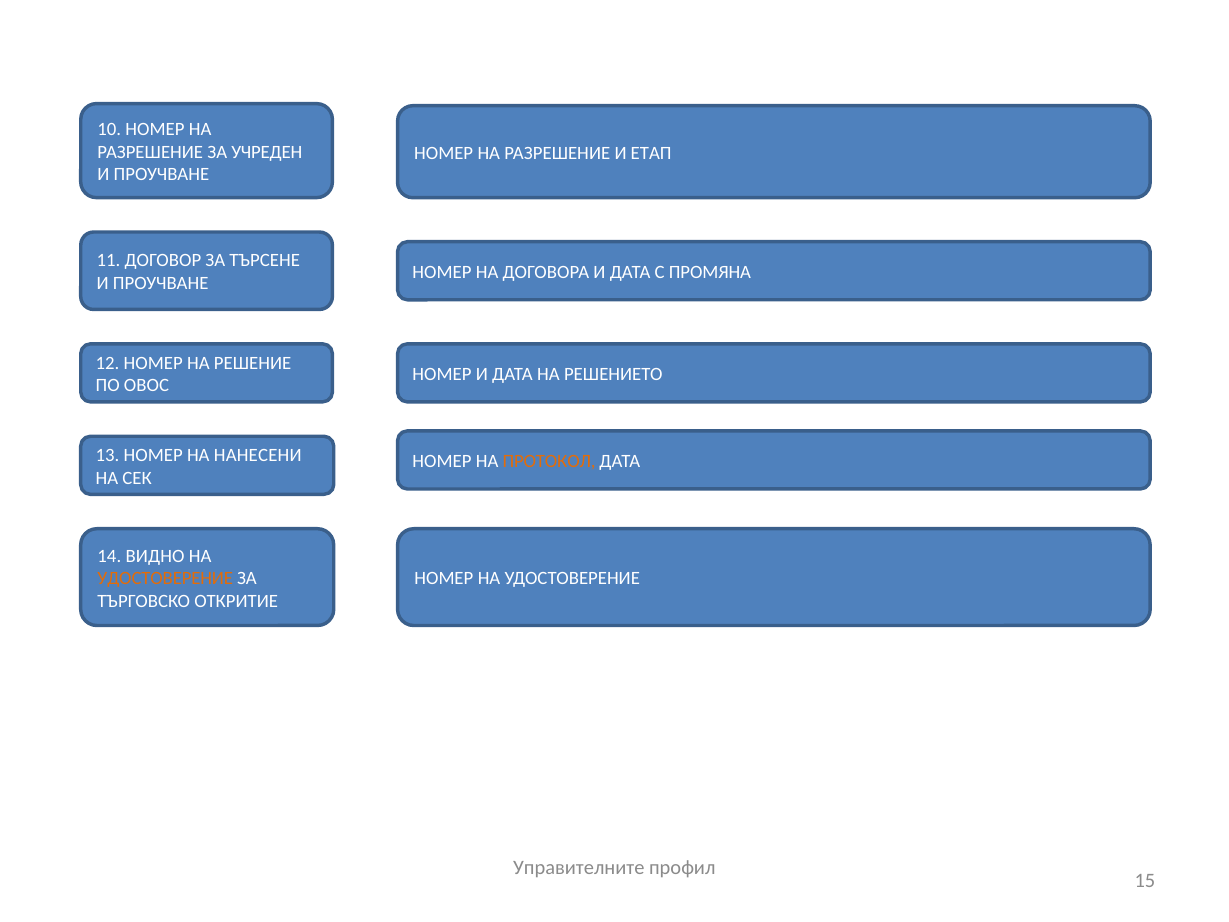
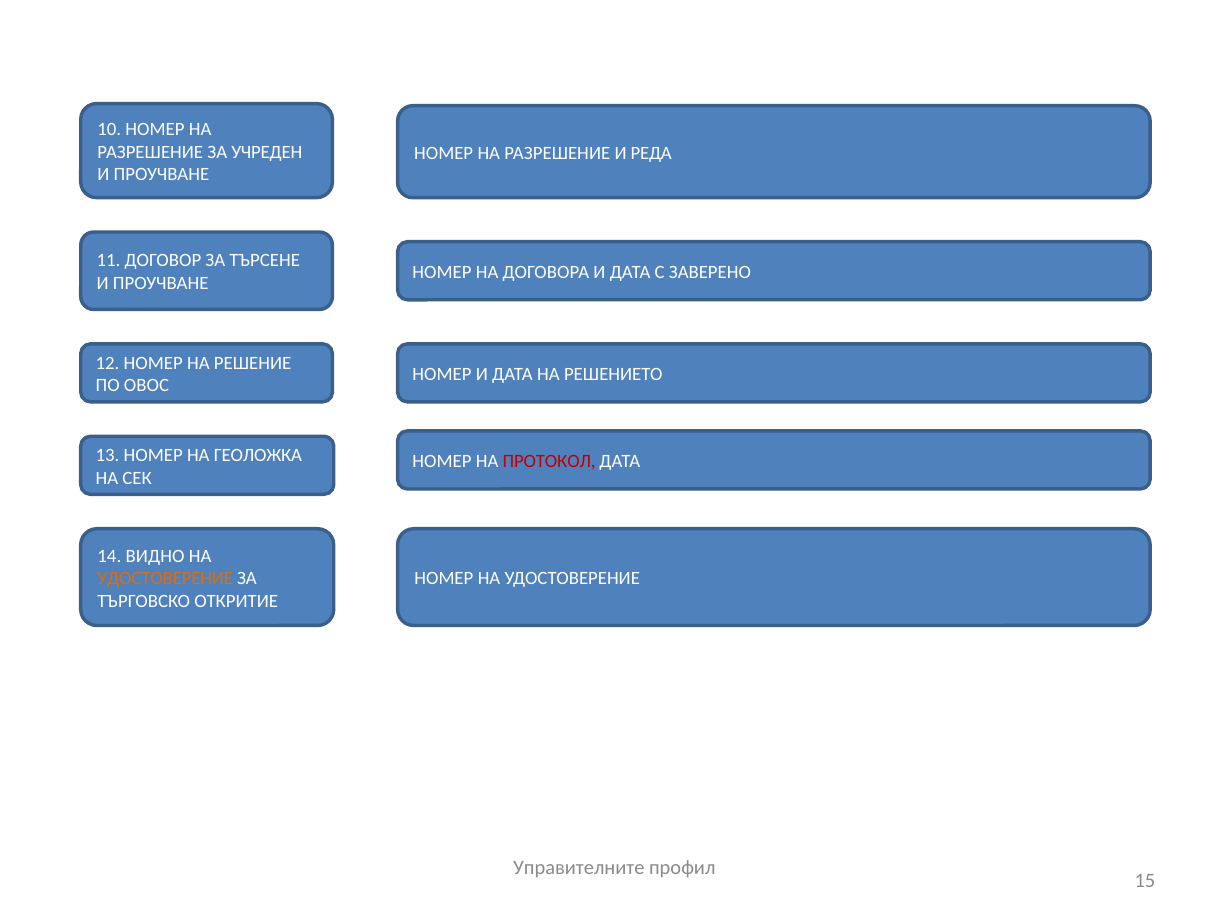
ЕТАП: ЕТАП -> РЕДА
ПРОМЯНА: ПРОМЯНА -> ЗАВЕРЕНО
НАНЕСЕНИ: НАНЕСЕНИ -> ГЕОЛОЖКА
ПРОТОКОЛ colour: orange -> red
